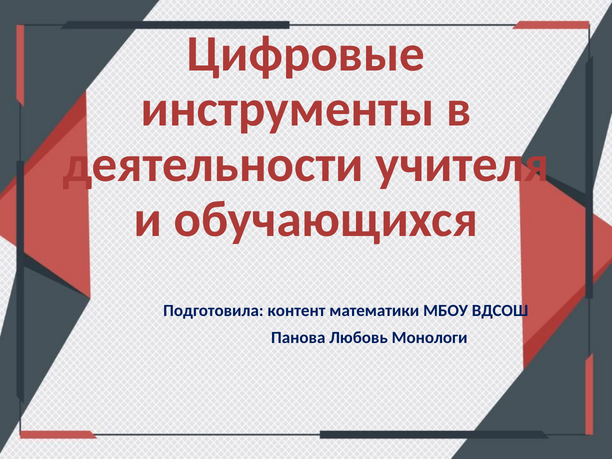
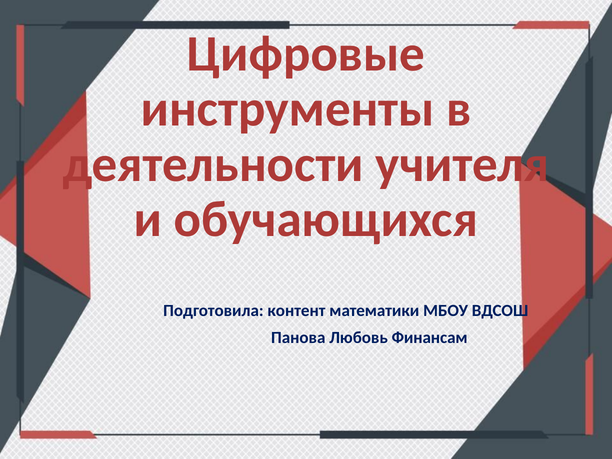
Монологи: Монологи -> Финансам
